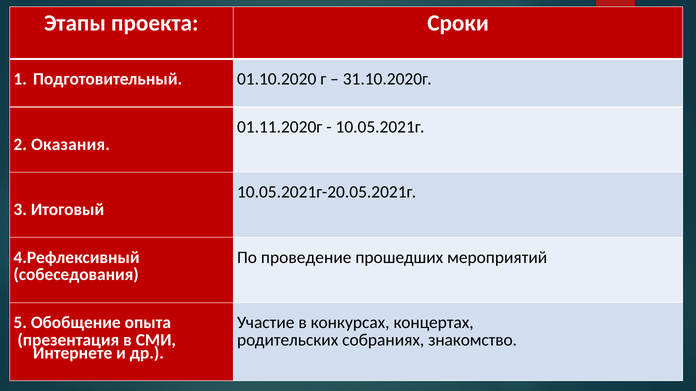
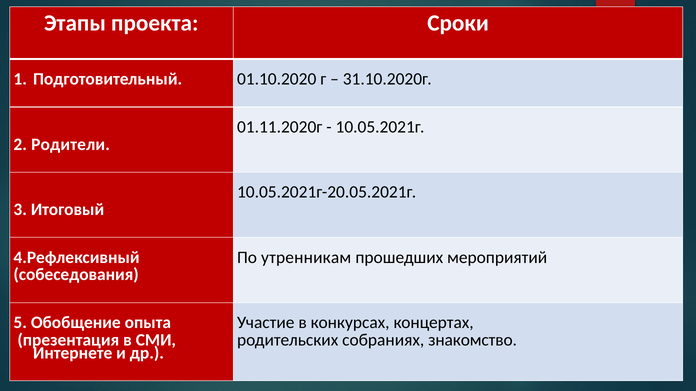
Оказания: Оказания -> Родители
проведение: проведение -> утренникам
